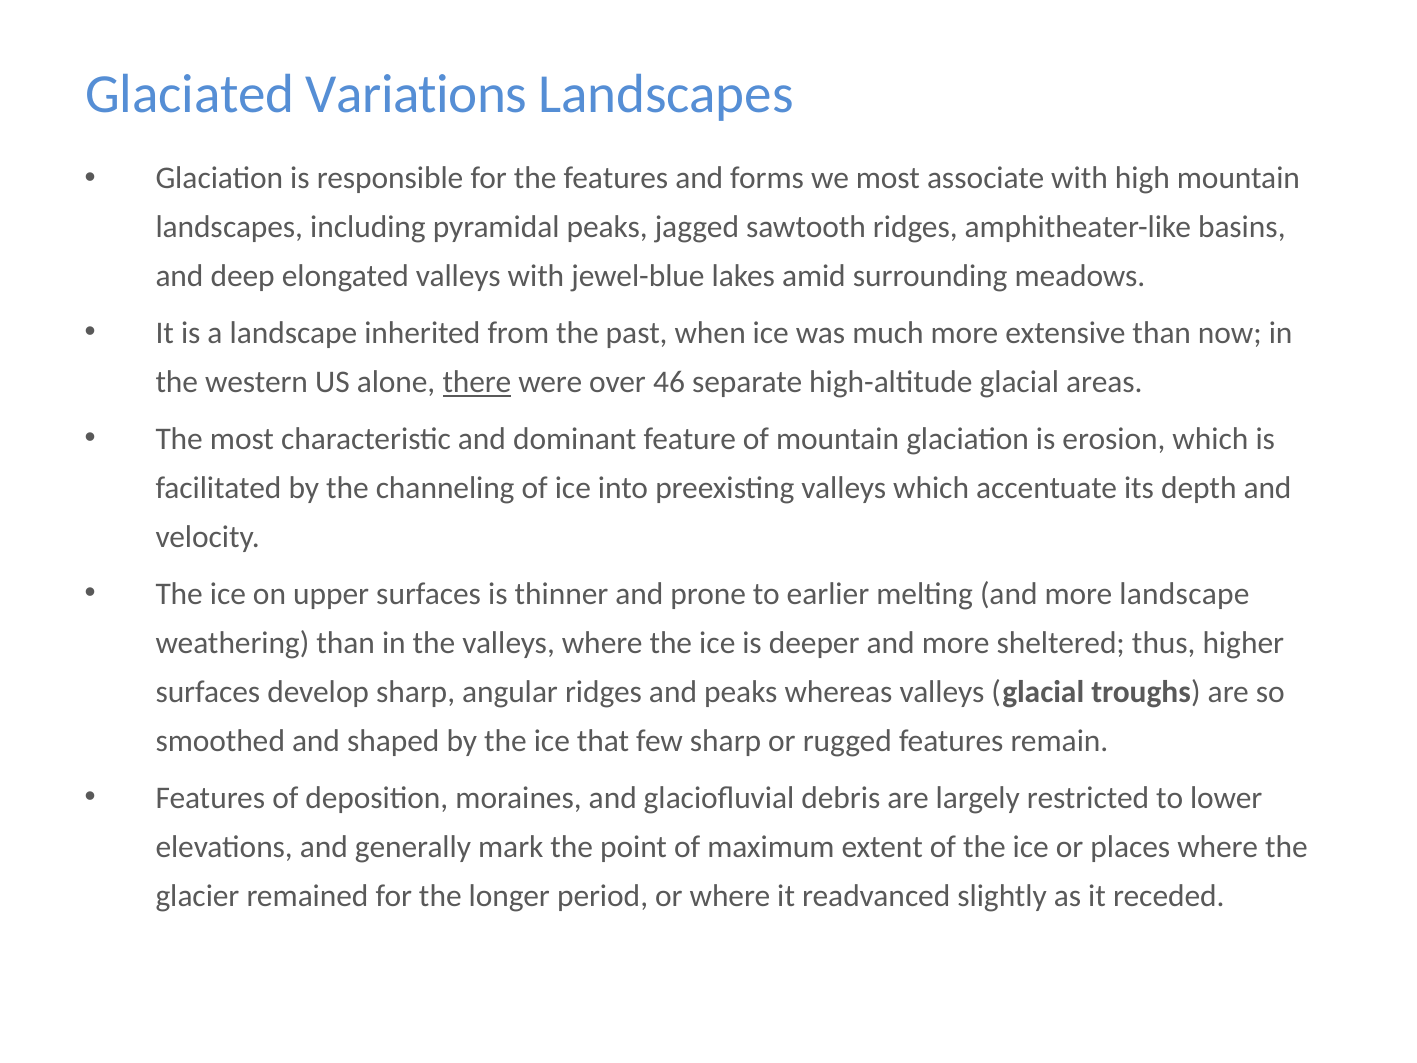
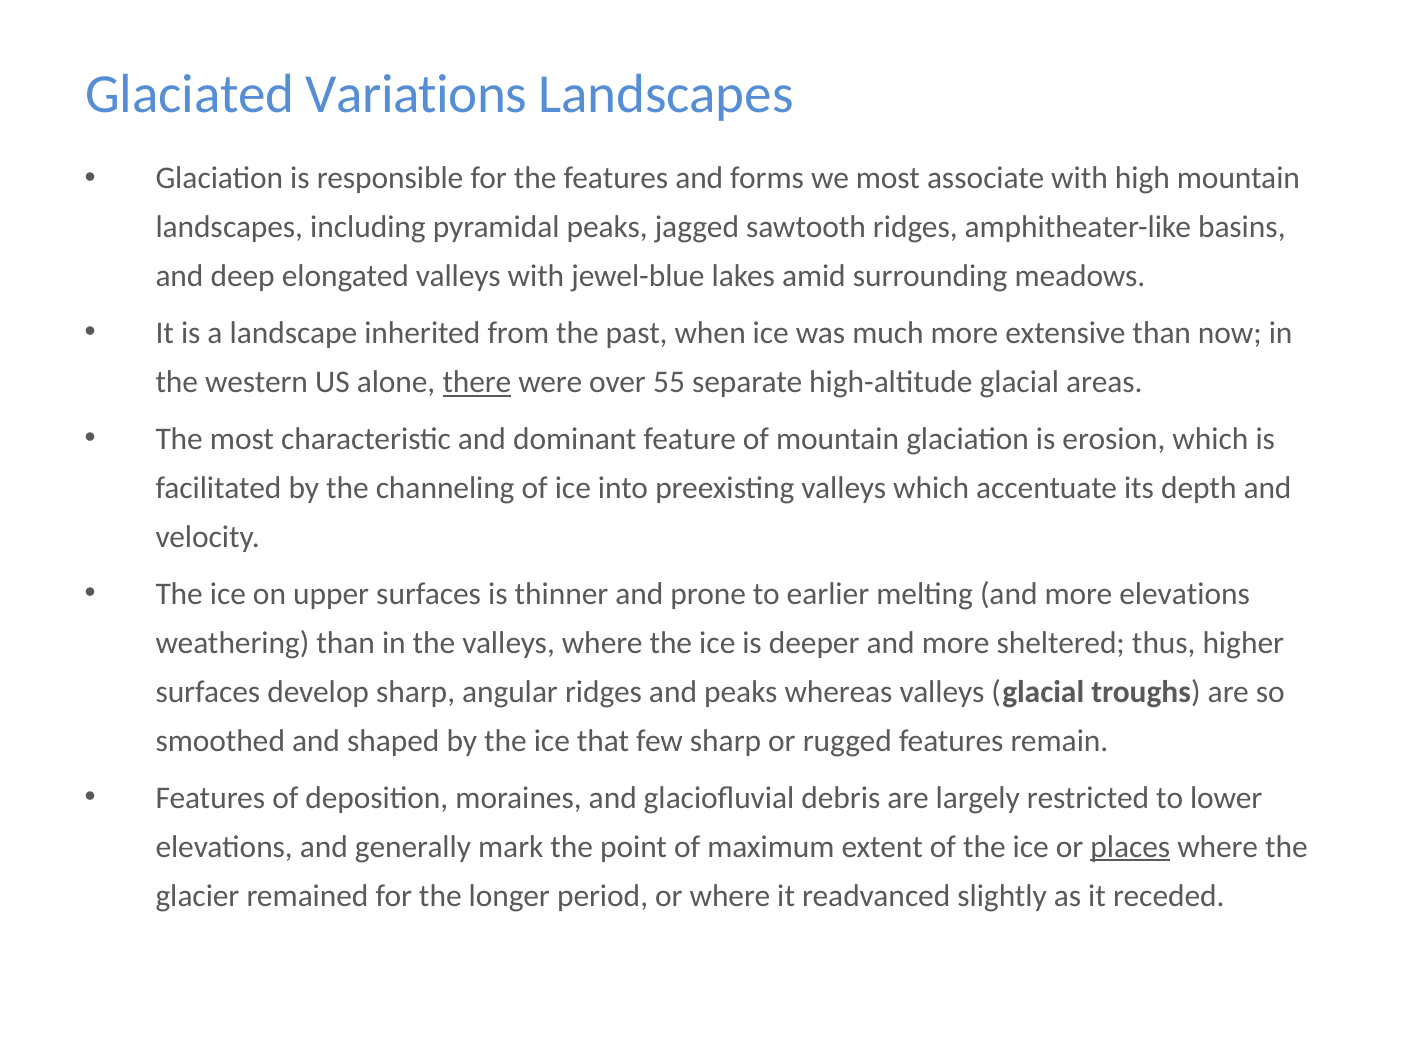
46: 46 -> 55
more landscape: landscape -> elevations
places underline: none -> present
